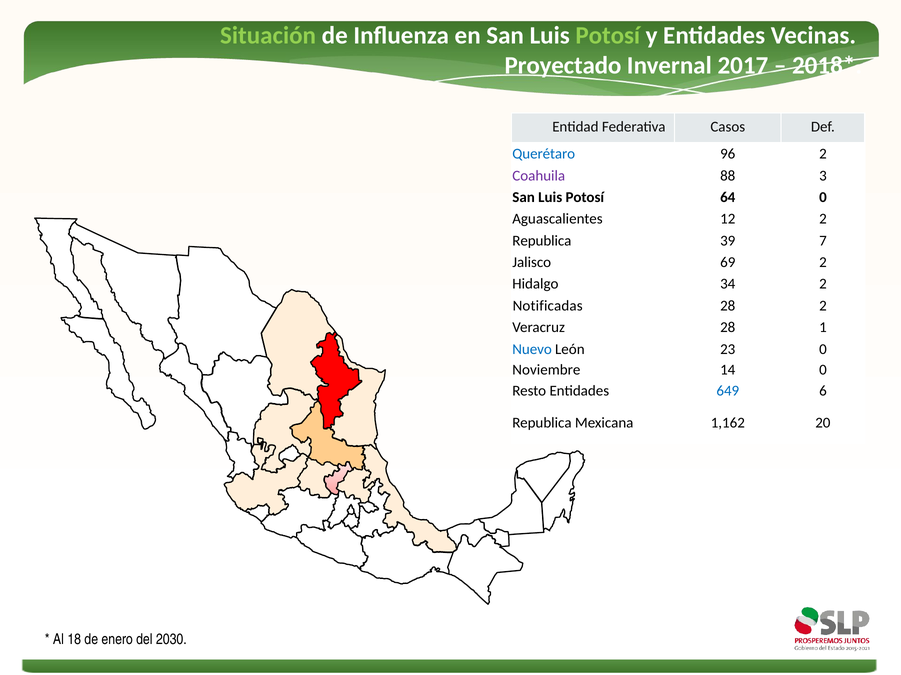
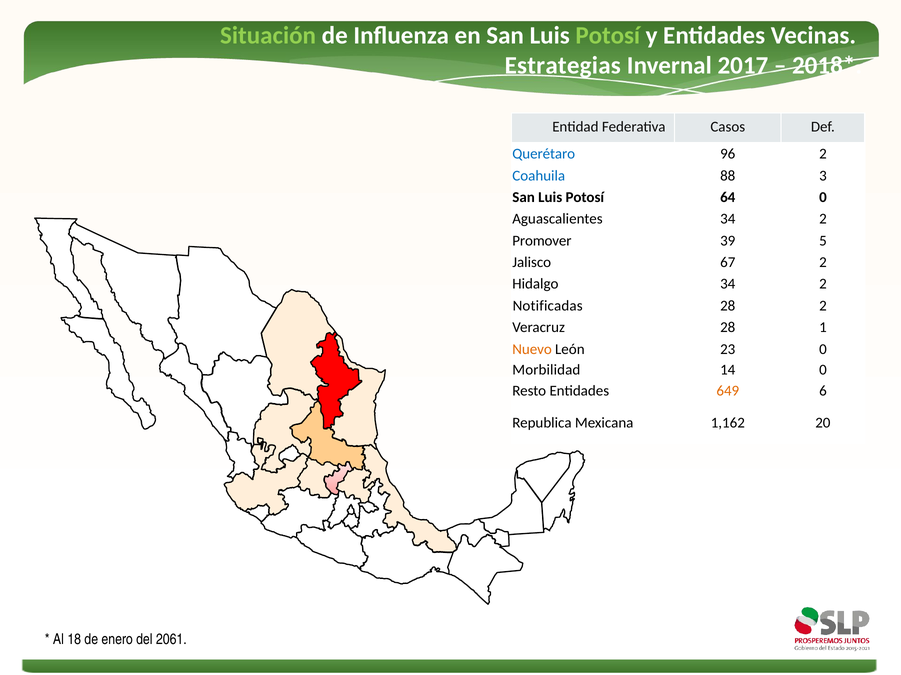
Proyectado: Proyectado -> Estrategias
Coahuila colour: purple -> blue
Aguascalientes 12: 12 -> 34
Republica at (542, 241): Republica -> Promover
7: 7 -> 5
69: 69 -> 67
Nuevo colour: blue -> orange
Noviembre: Noviembre -> Morbilidad
649 colour: blue -> orange
2030: 2030 -> 2061
